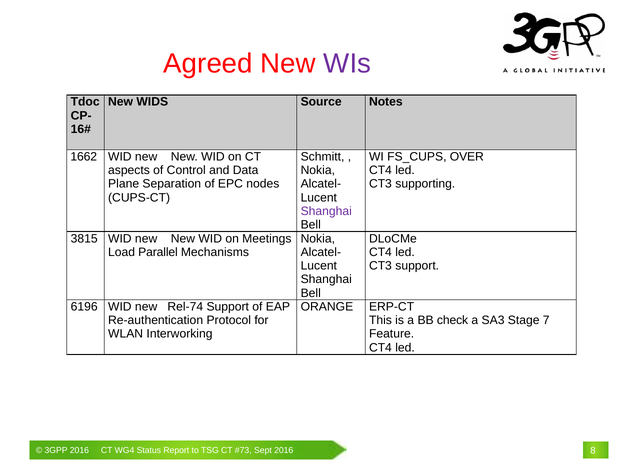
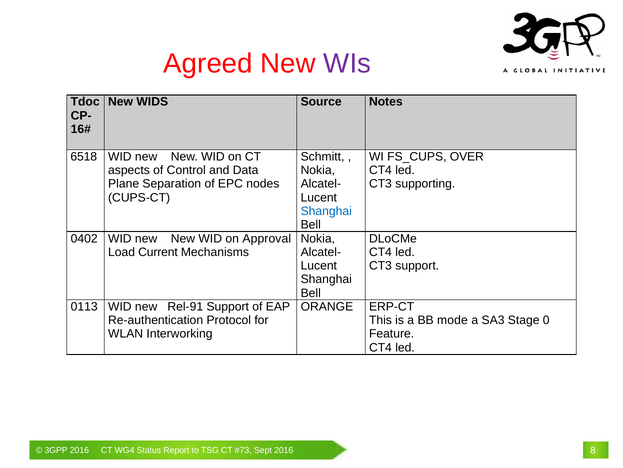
1662: 1662 -> 6518
Shanghai at (326, 211) colour: purple -> blue
3815: 3815 -> 0402
Meetings: Meetings -> Approval
Parallel: Parallel -> Current
6196: 6196 -> 0113
Rel-74: Rel-74 -> Rel-91
check: check -> mode
7: 7 -> 0
